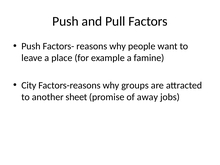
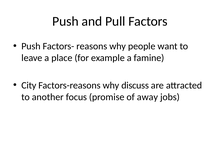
groups: groups -> discuss
sheet: sheet -> focus
